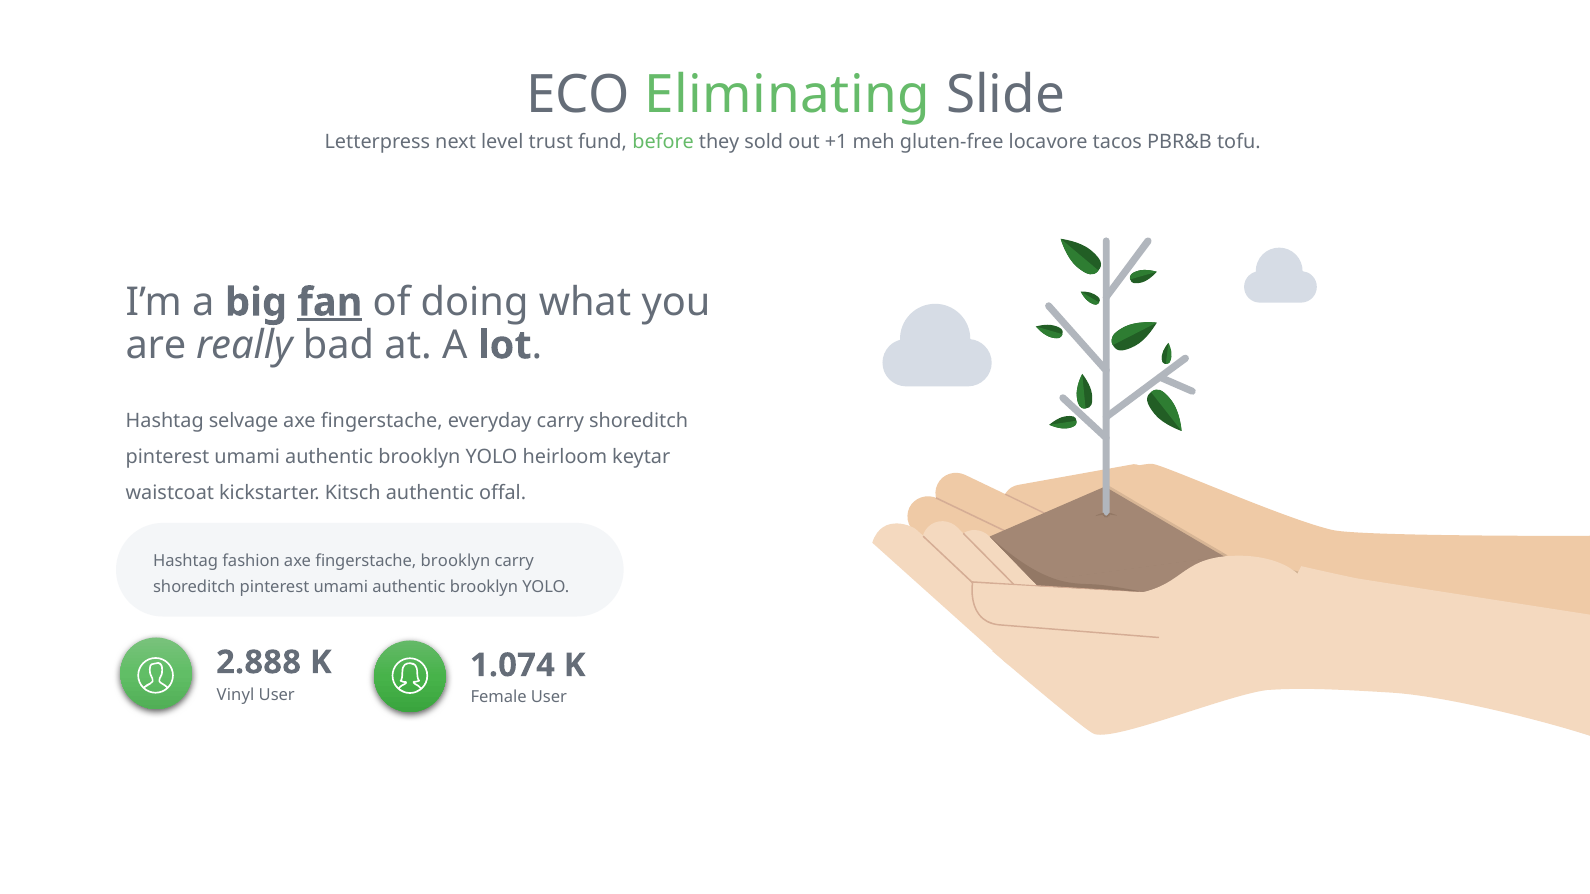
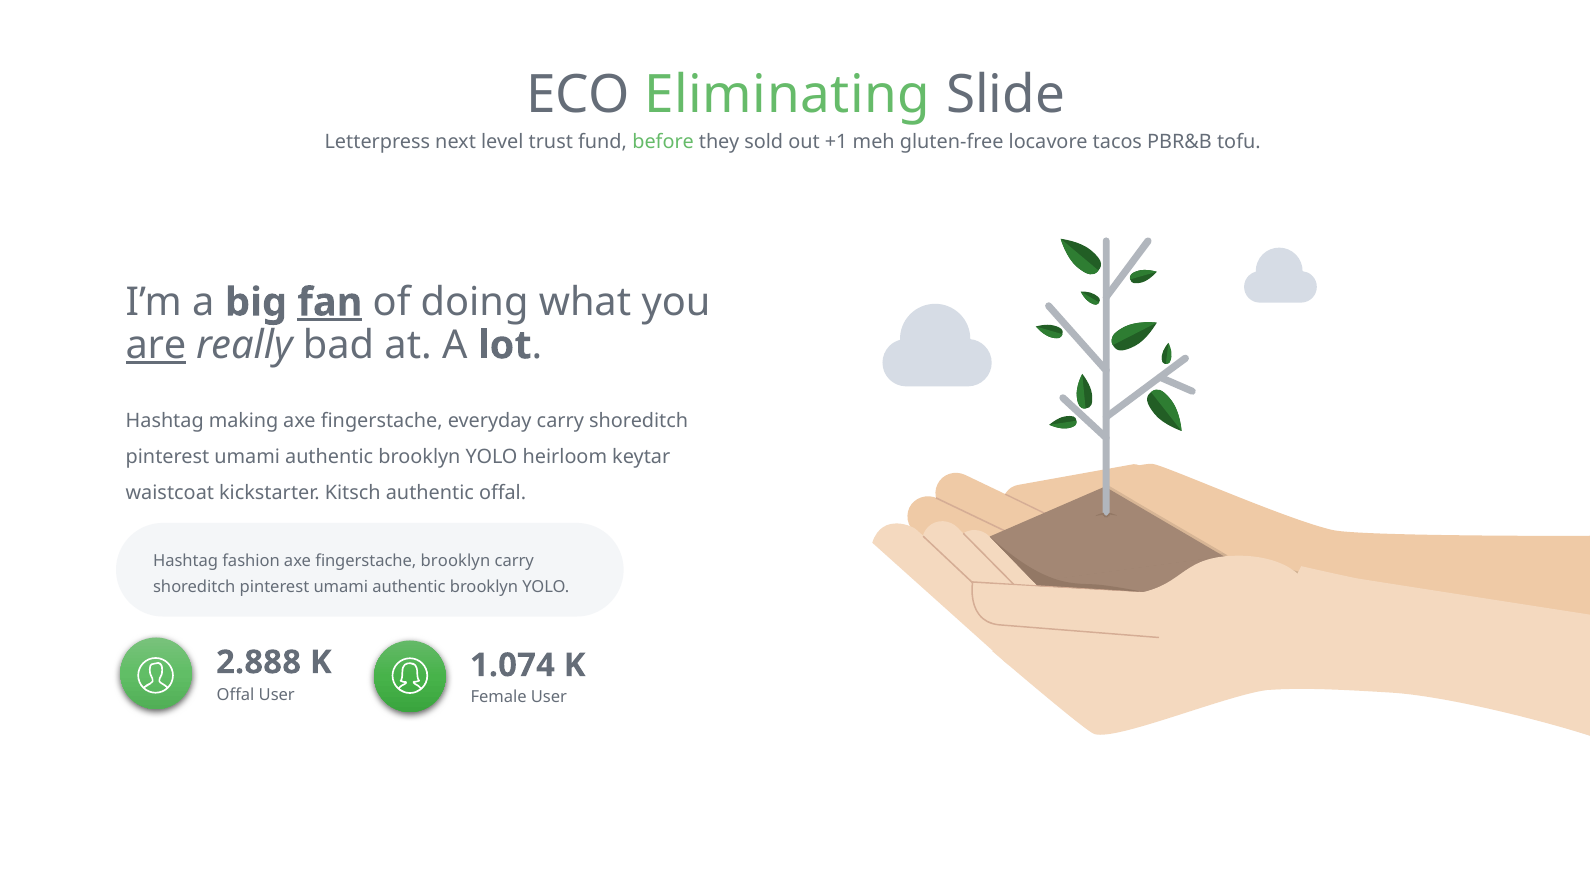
are underline: none -> present
selvage: selvage -> making
Vinyl at (236, 695): Vinyl -> Offal
